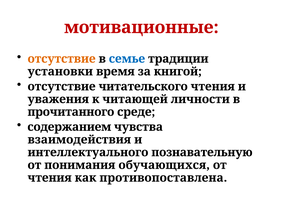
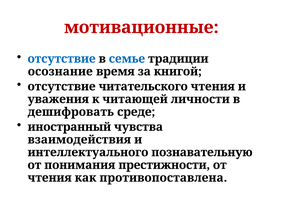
отсутствие at (62, 59) colour: orange -> blue
установки: установки -> осознание
прочитанного: прочитанного -> дешифровать
содержанием: содержанием -> иностранный
обучающихся: обучающихся -> престижности
